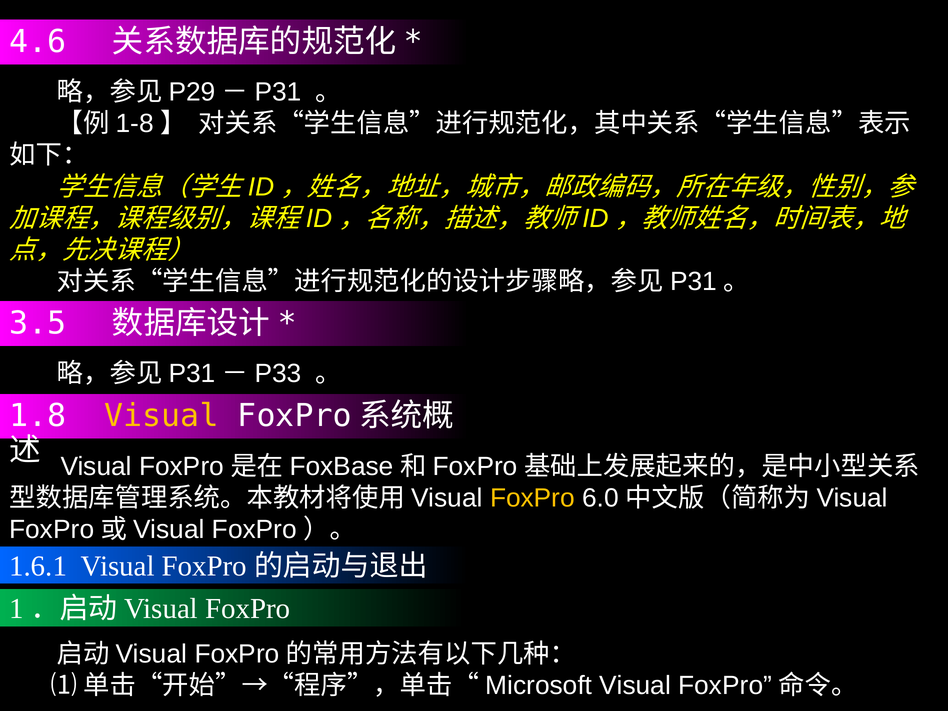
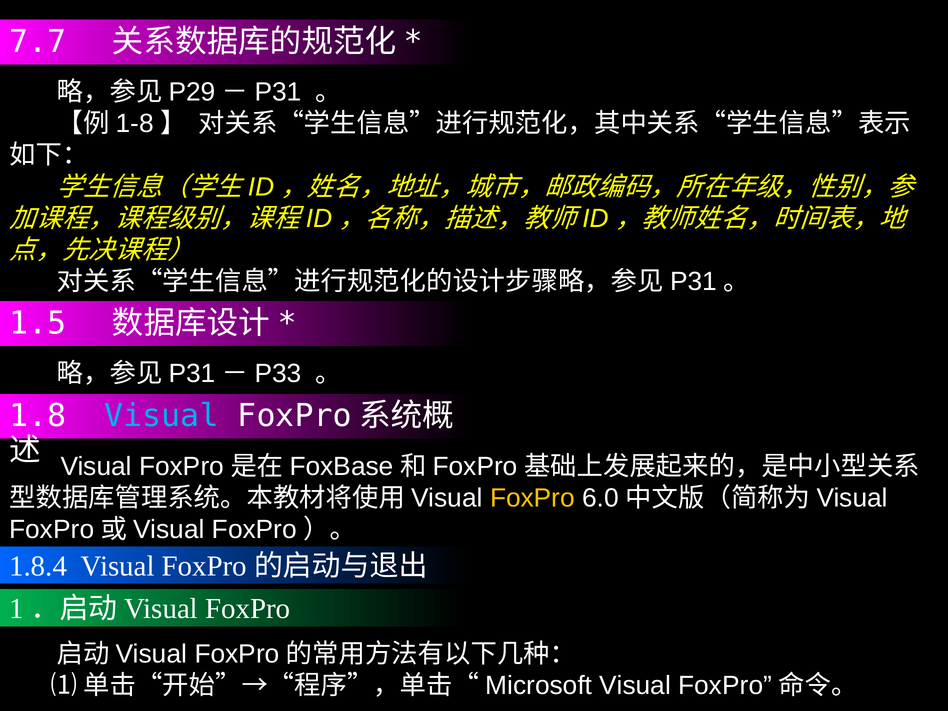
4.6: 4.6 -> 7.7
3.5: 3.5 -> 1.5
Visual at (161, 416) colour: yellow -> light blue
1.6.1: 1.6.1 -> 1.8.4
